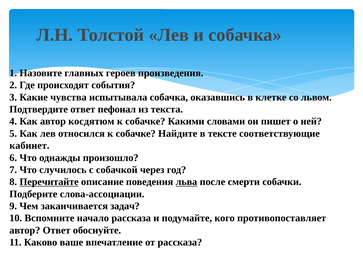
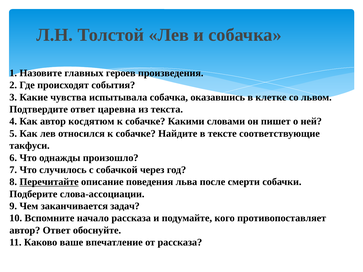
пефонал: пефонал -> царевна
кабинет: кабинет -> такфуси
льва underline: present -> none
